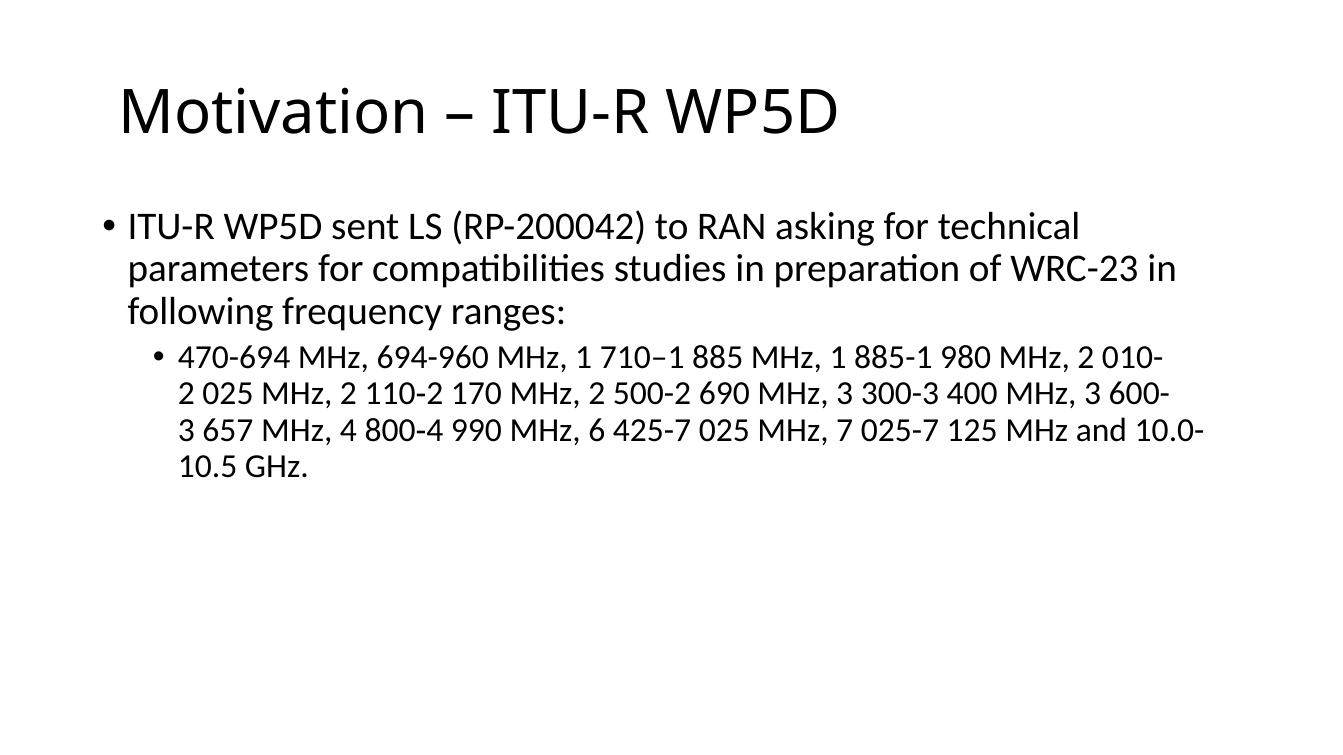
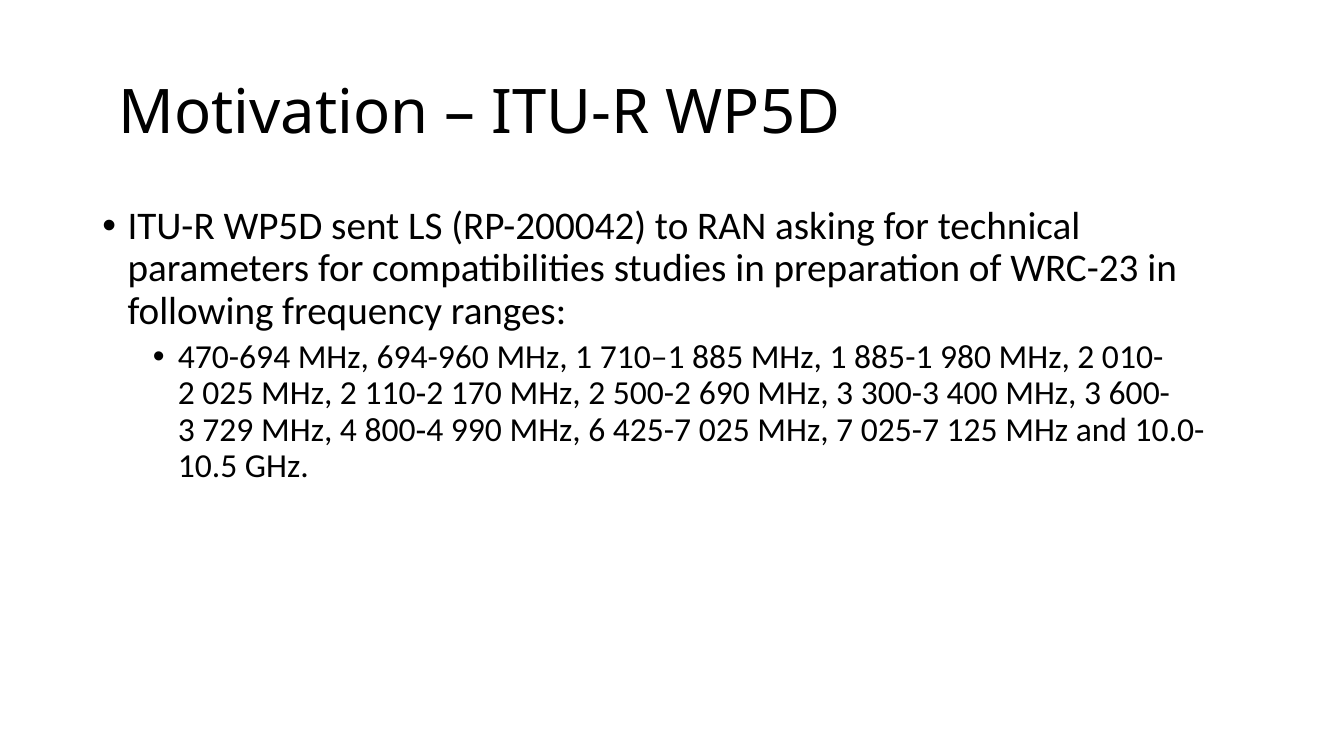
657: 657 -> 729
